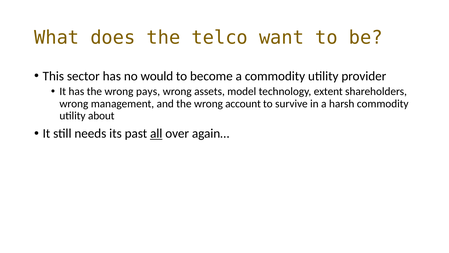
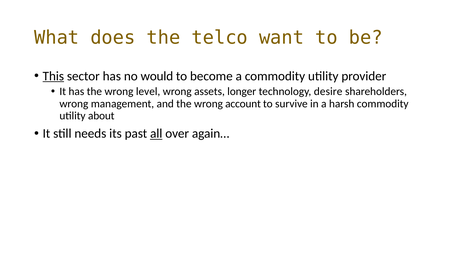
This underline: none -> present
pays: pays -> level
model: model -> longer
extent: extent -> desire
